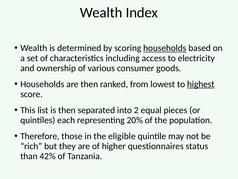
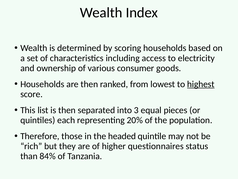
households at (165, 48) underline: present -> none
2: 2 -> 3
eligible: eligible -> headed
42%: 42% -> 84%
